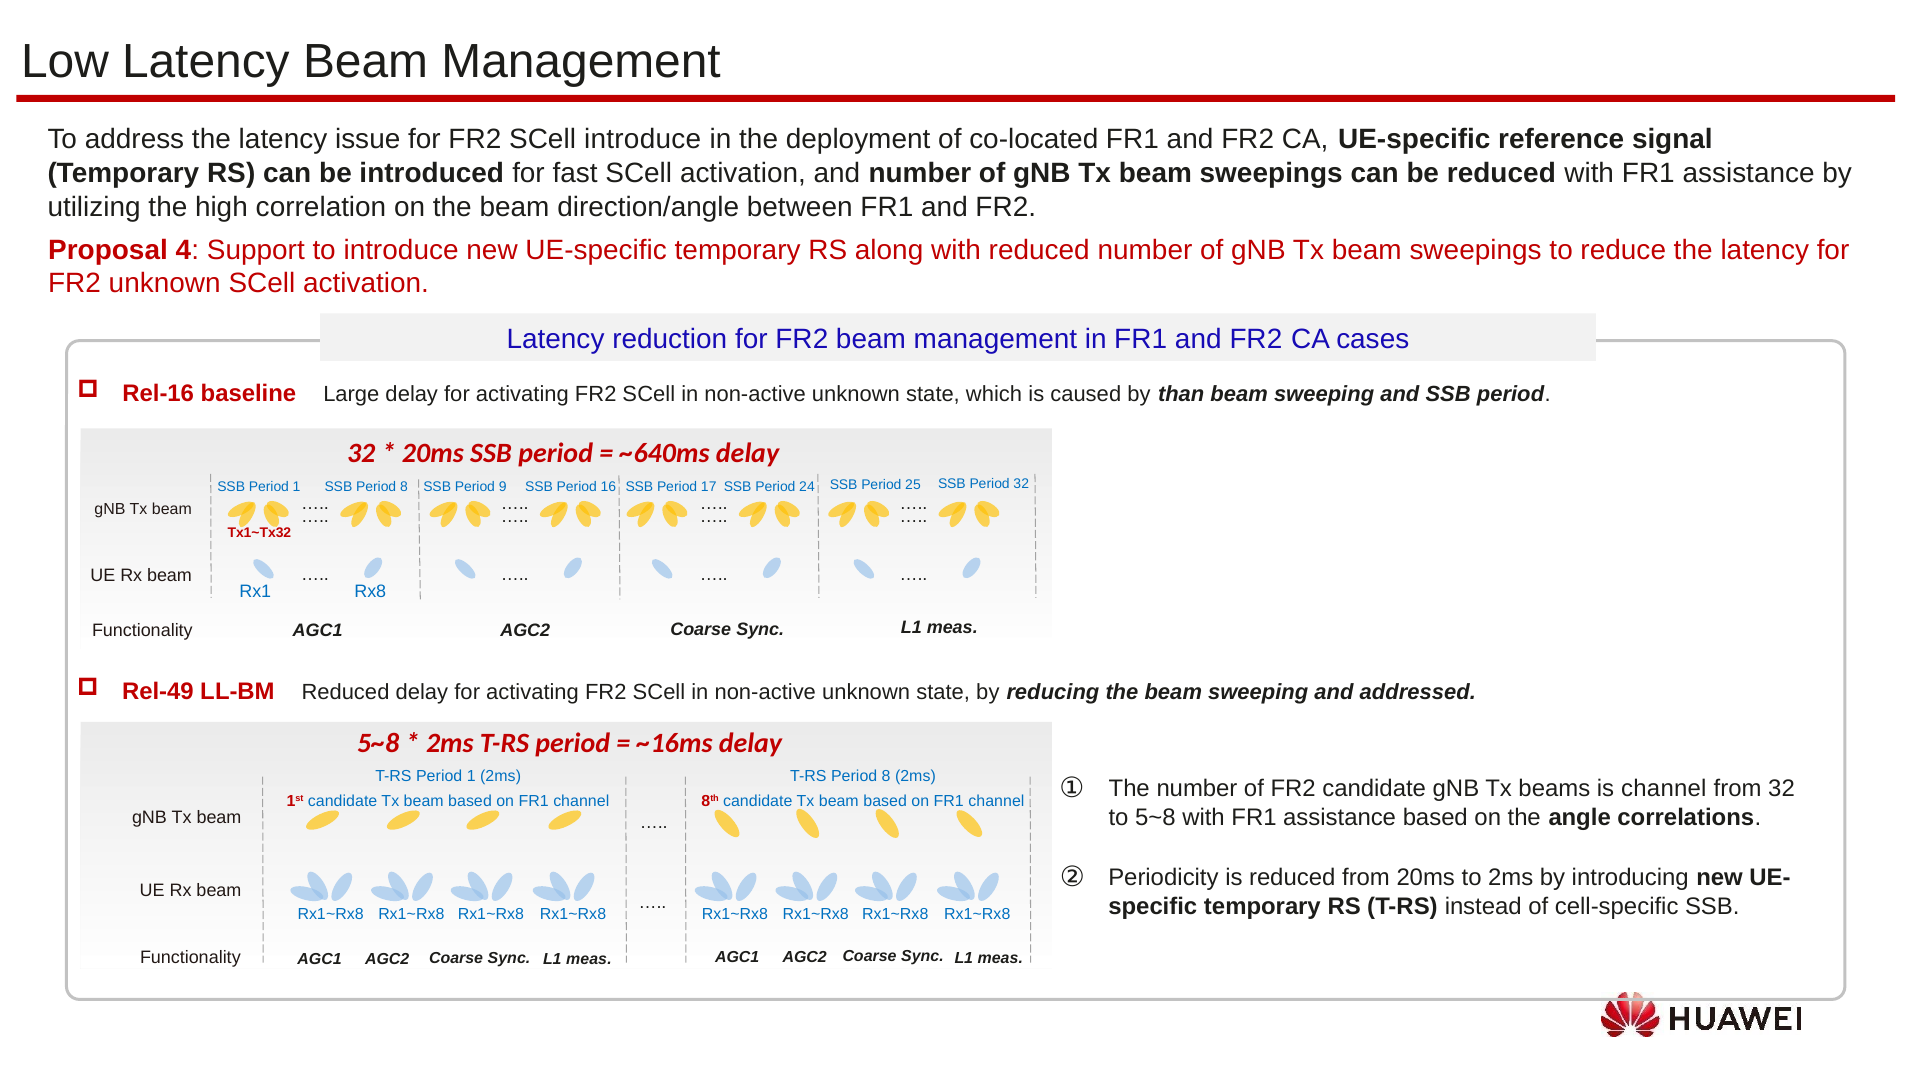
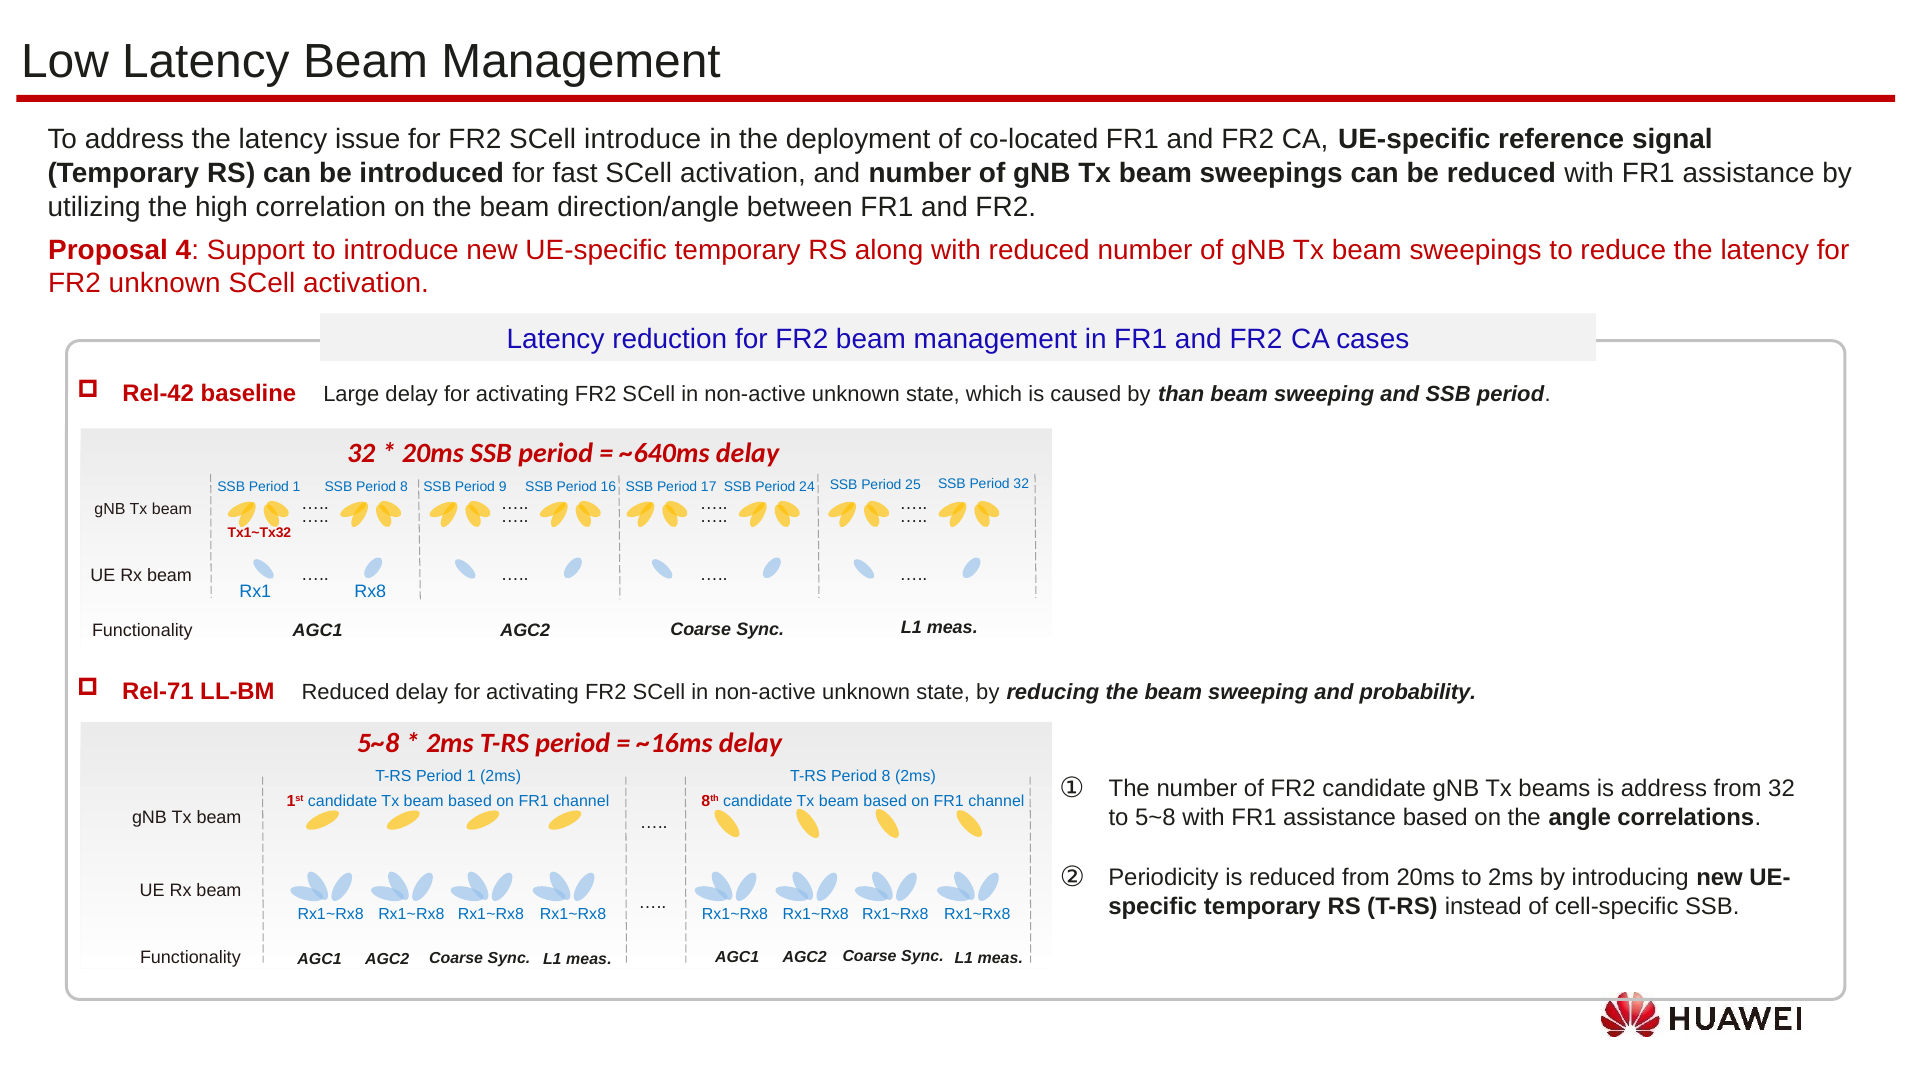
Rel-16: Rel-16 -> Rel-42
Rel-49: Rel-49 -> Rel-71
addressed: addressed -> probability
is channel: channel -> address
